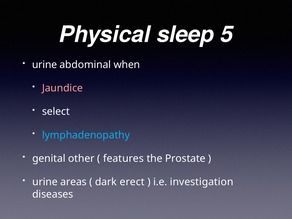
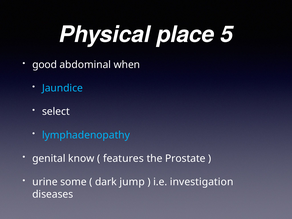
sleep: sleep -> place
urine at (45, 65): urine -> good
Jaundice colour: pink -> light blue
other: other -> know
areas: areas -> some
erect: erect -> jump
